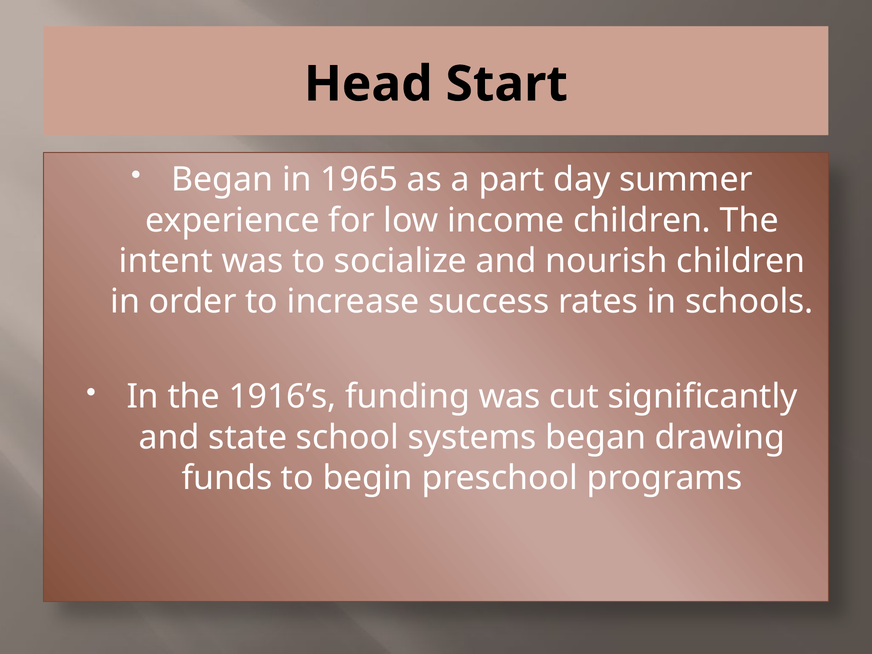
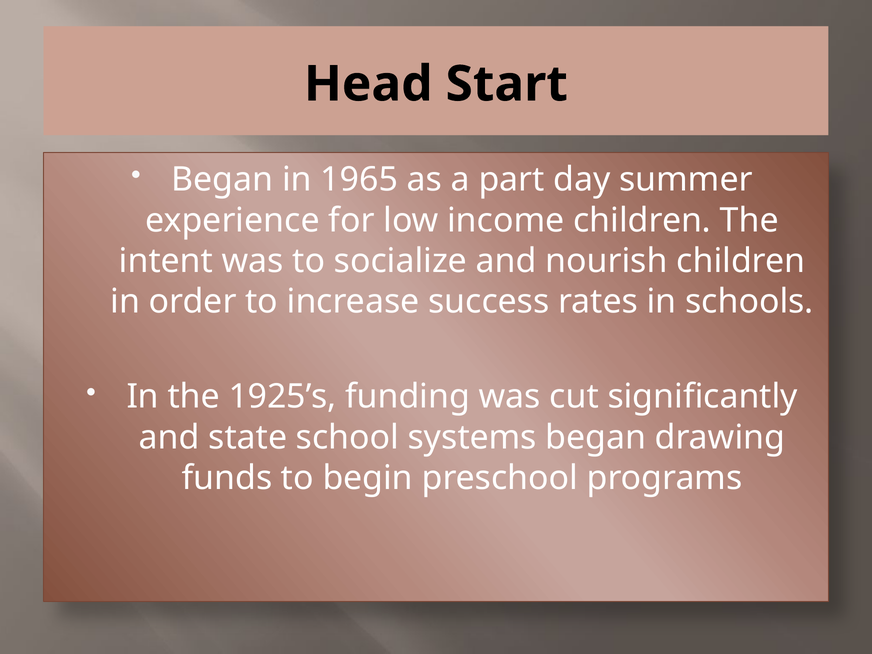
1916’s: 1916’s -> 1925’s
